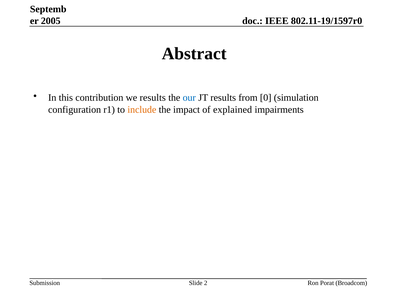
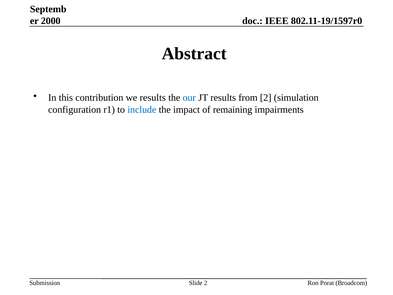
2005: 2005 -> 2000
from 0: 0 -> 2
include colour: orange -> blue
explained: explained -> remaining
